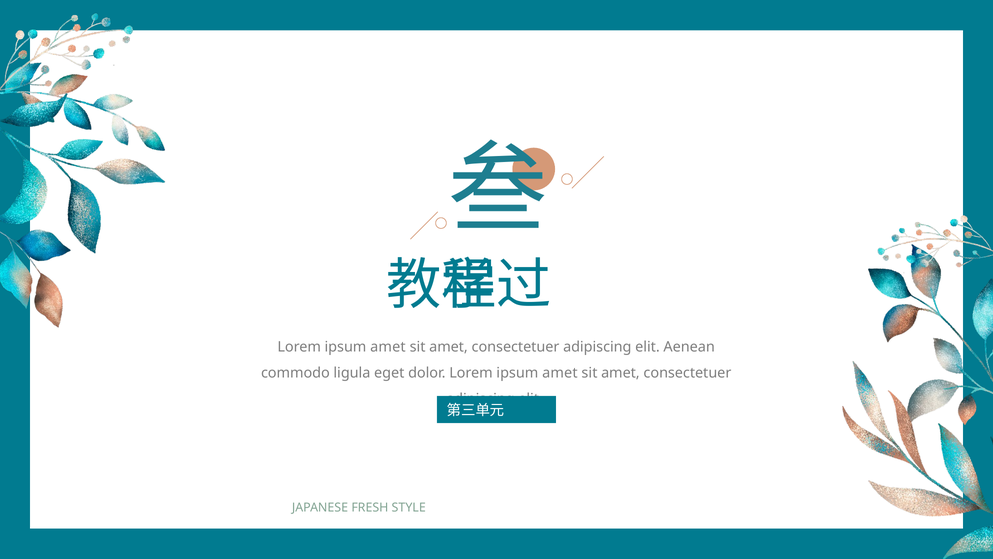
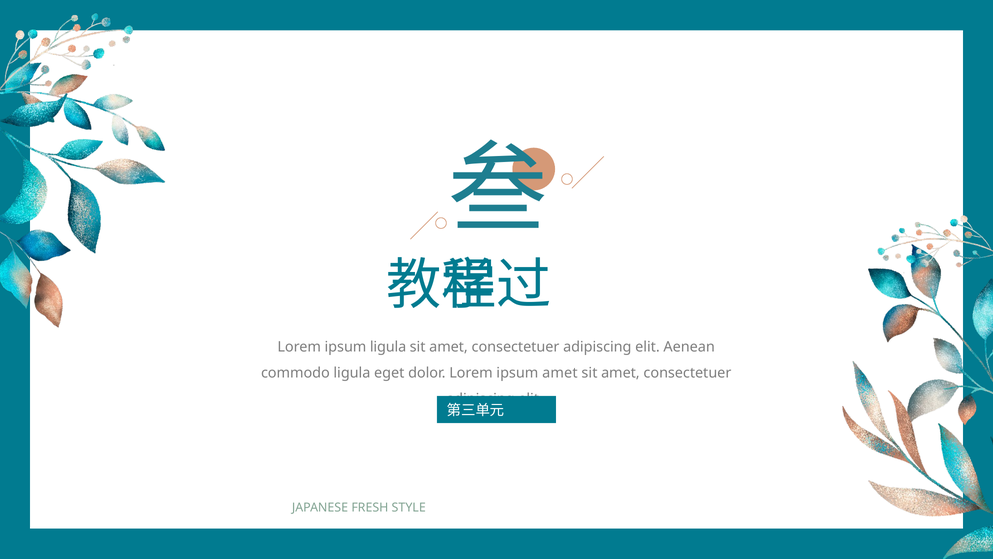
amet at (388, 347): amet -> ligula
